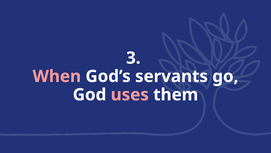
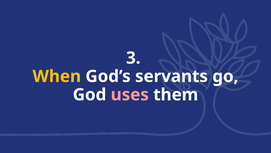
When colour: pink -> yellow
